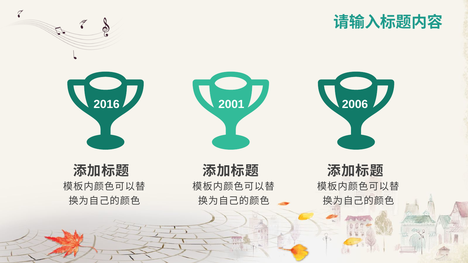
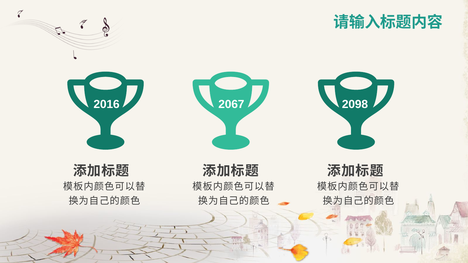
2001: 2001 -> 2067
2006: 2006 -> 2098
